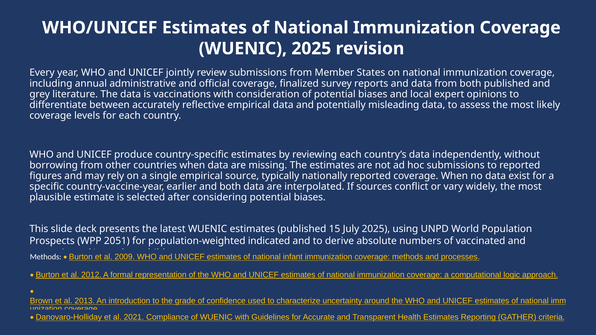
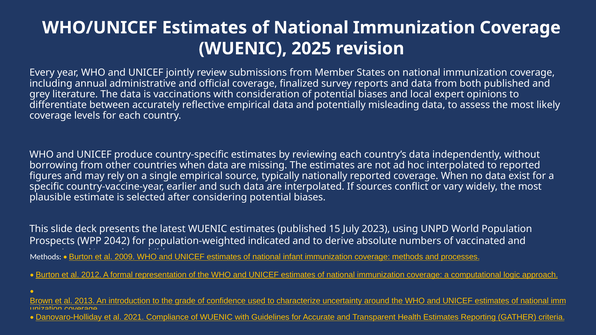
hoc submissions: submissions -> interpolated
and both: both -> such
July 2025: 2025 -> 2023
2051: 2051 -> 2042
